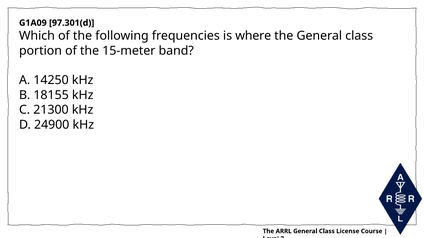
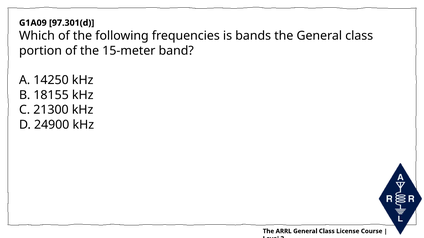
where: where -> bands
